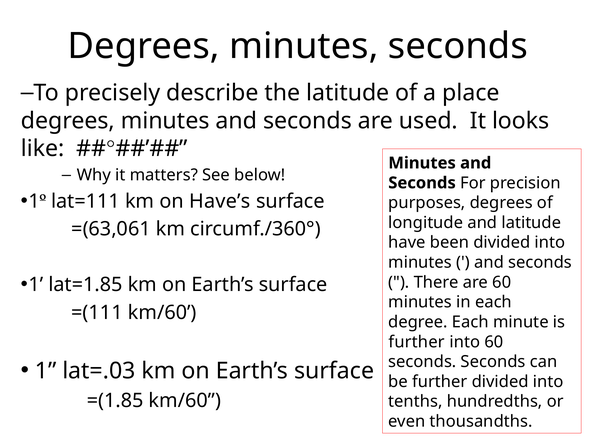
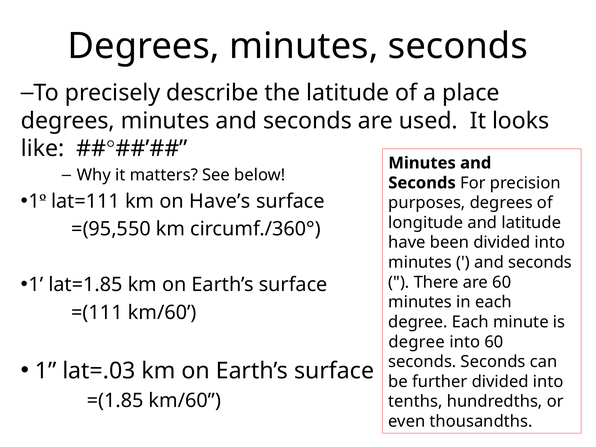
=(63,061: =(63,061 -> =(95,550
further at (417, 342): further -> degree
